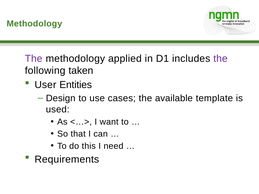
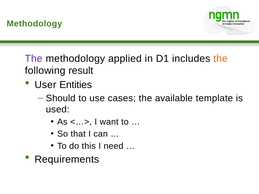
the at (220, 59) colour: purple -> orange
taken: taken -> result
Design: Design -> Should
